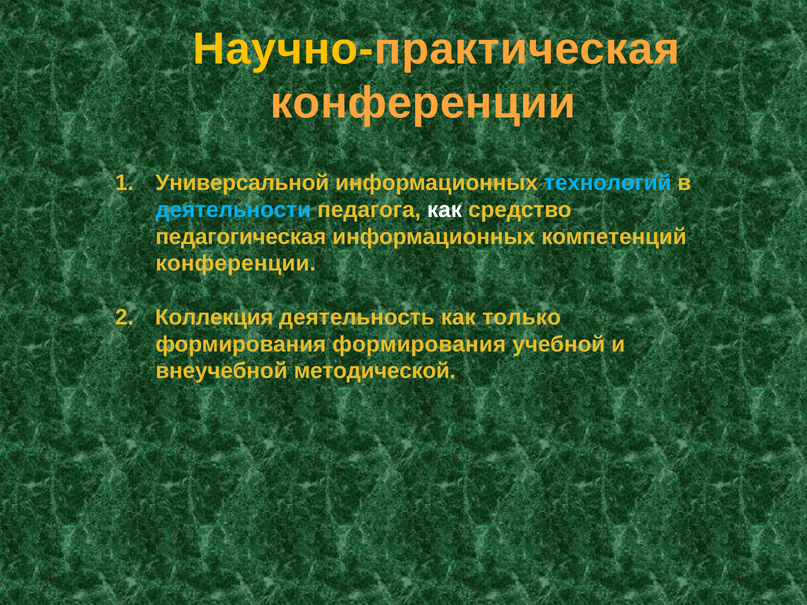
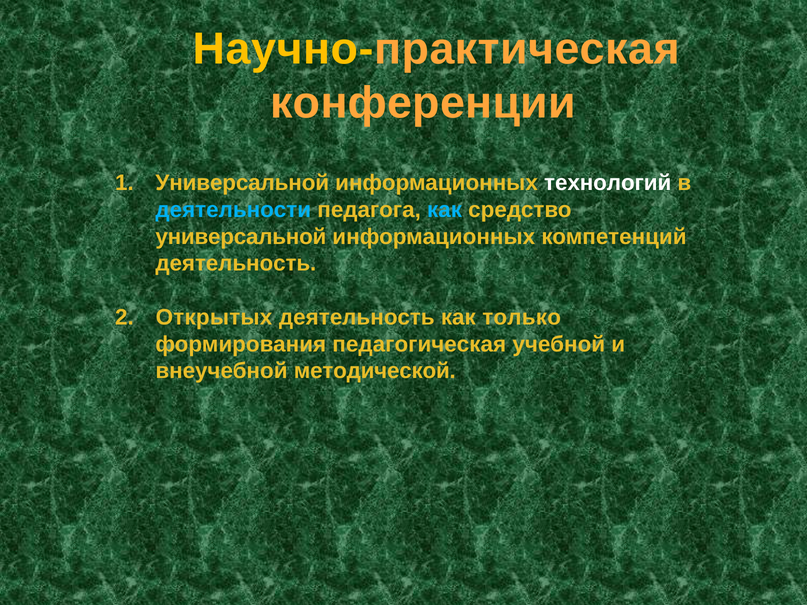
технологий colour: light blue -> white
как at (445, 210) colour: white -> light blue
педагогическая at (241, 237): педагогическая -> универсальной
конференции at (236, 264): конференции -> деятельность
Коллекция: Коллекция -> Открытых
формирования формирования: формирования -> педагогическая
